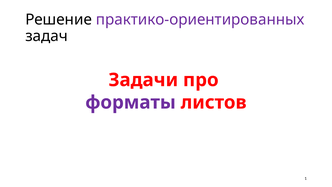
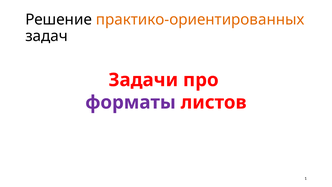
практико-ориентированных colour: purple -> orange
